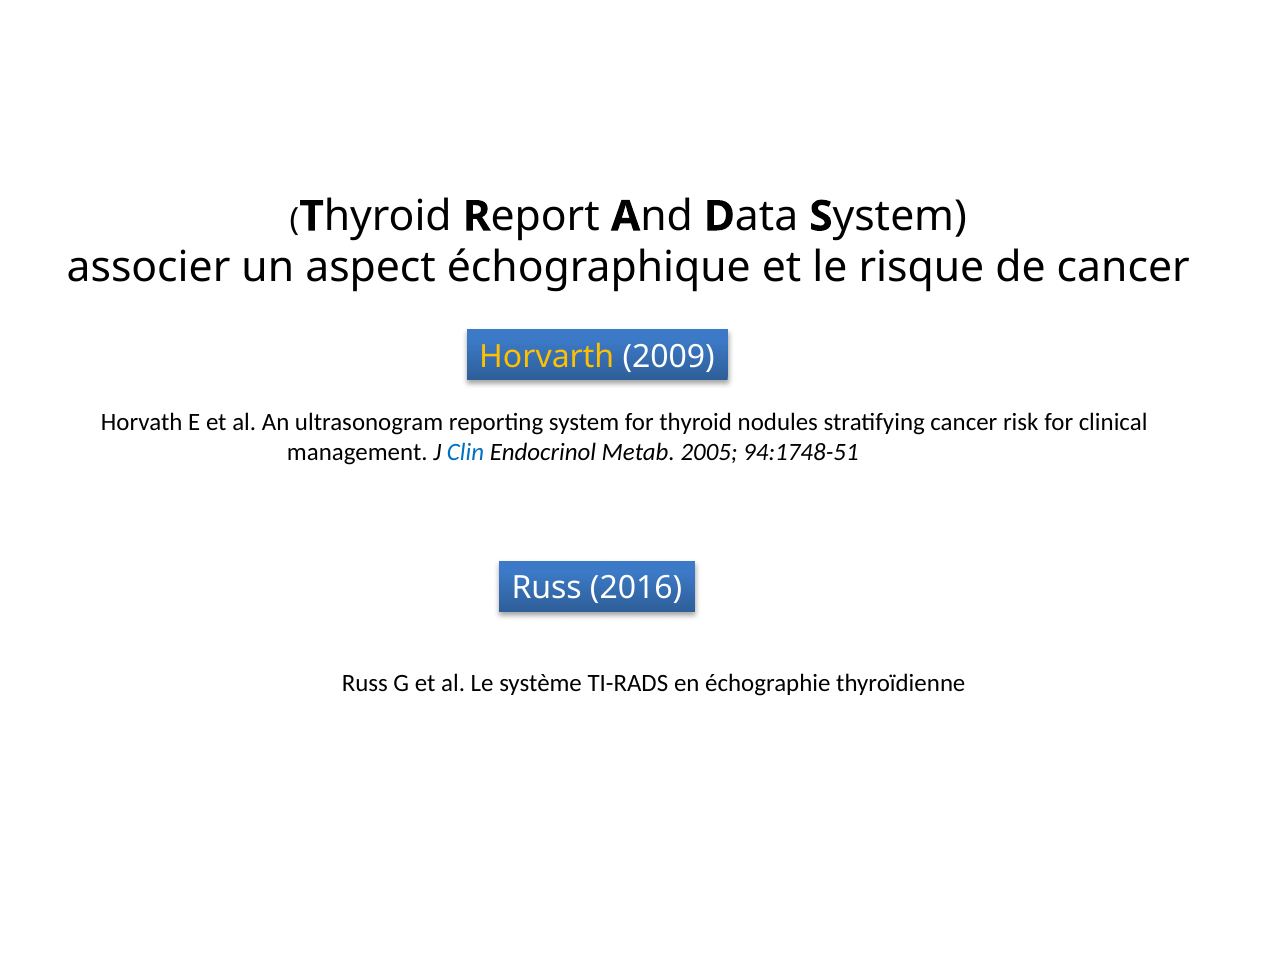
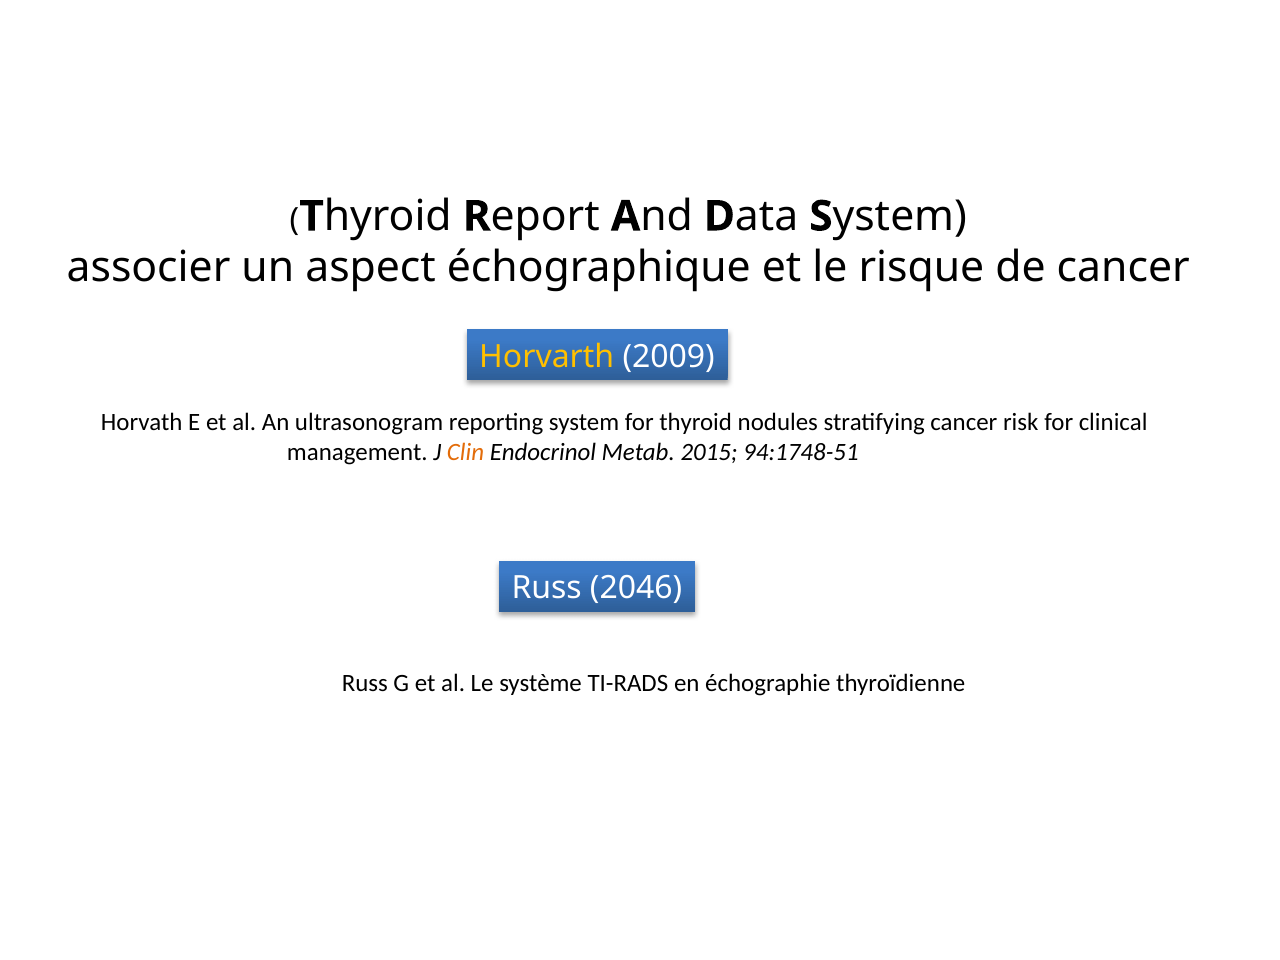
Clin colour: blue -> orange
2005: 2005 -> 2015
2016: 2016 -> 2046
